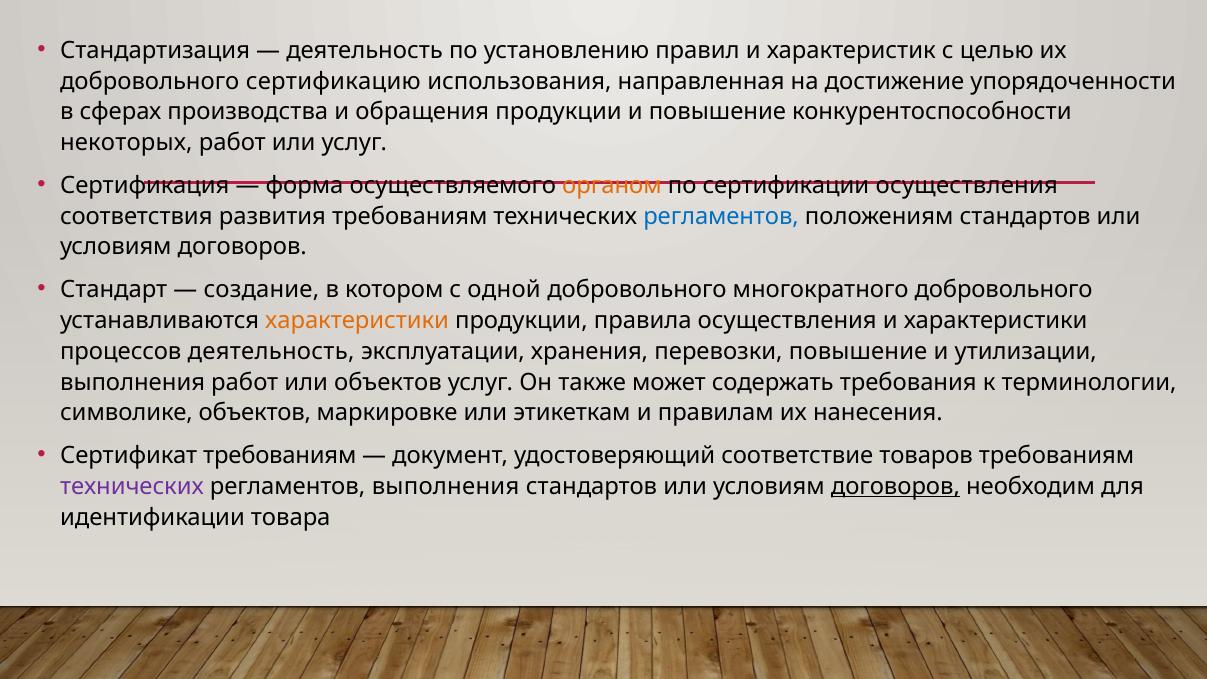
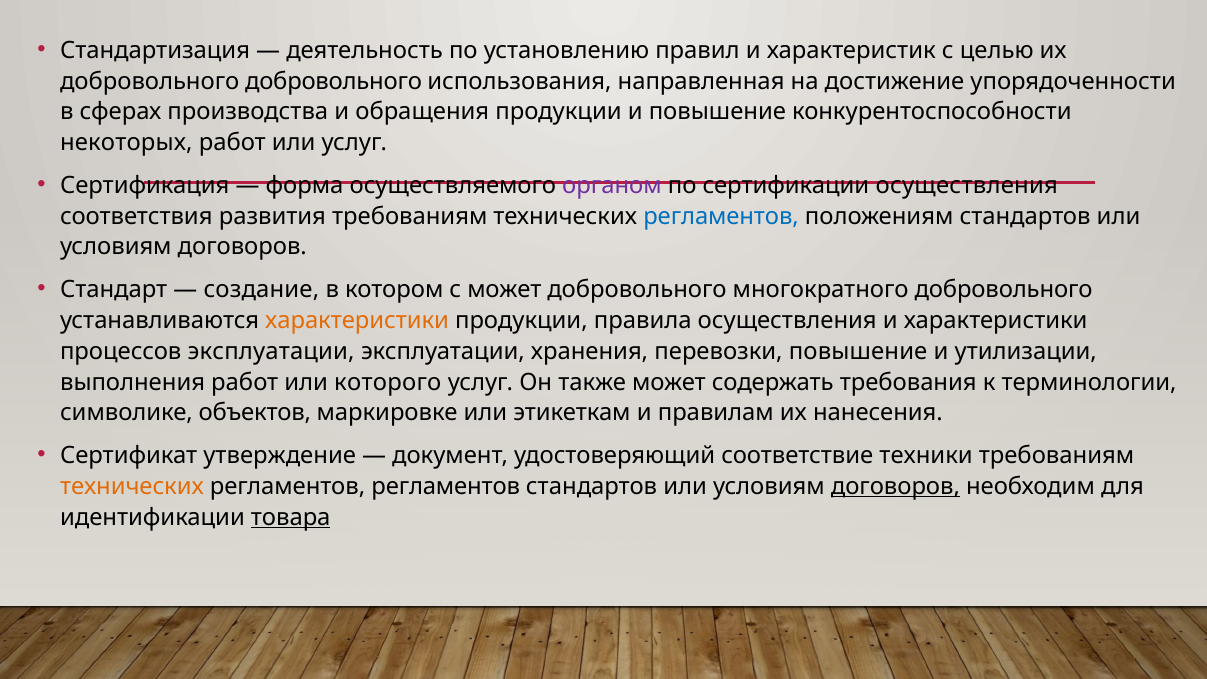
добровольного сертификацию: сертификацию -> добровольного
органом colour: orange -> purple
с одной: одной -> может
процессов деятельность: деятельность -> эксплуатации
или объектов: объектов -> которого
Сертификат требованиям: требованиям -> утверждение
товаров: товаров -> техники
технических at (132, 486) colour: purple -> orange
регламентов выполнения: выполнения -> регламентов
товара underline: none -> present
